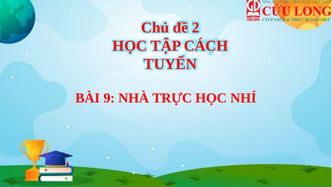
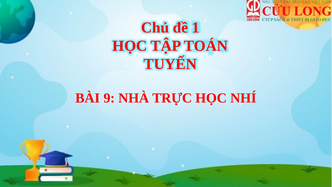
2: 2 -> 1
CÁCH: CÁCH -> TOÁN
